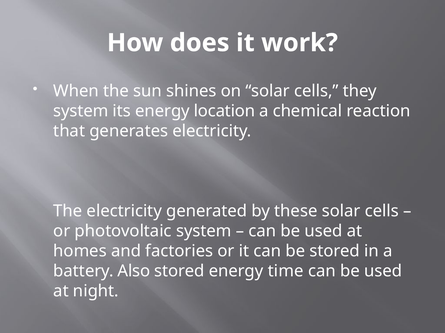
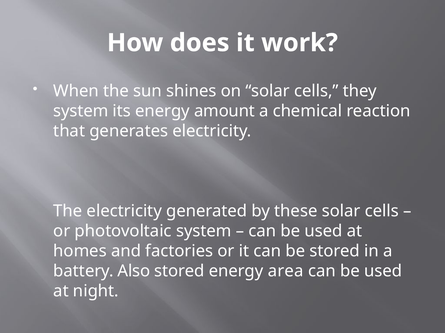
location: location -> amount
time: time -> area
